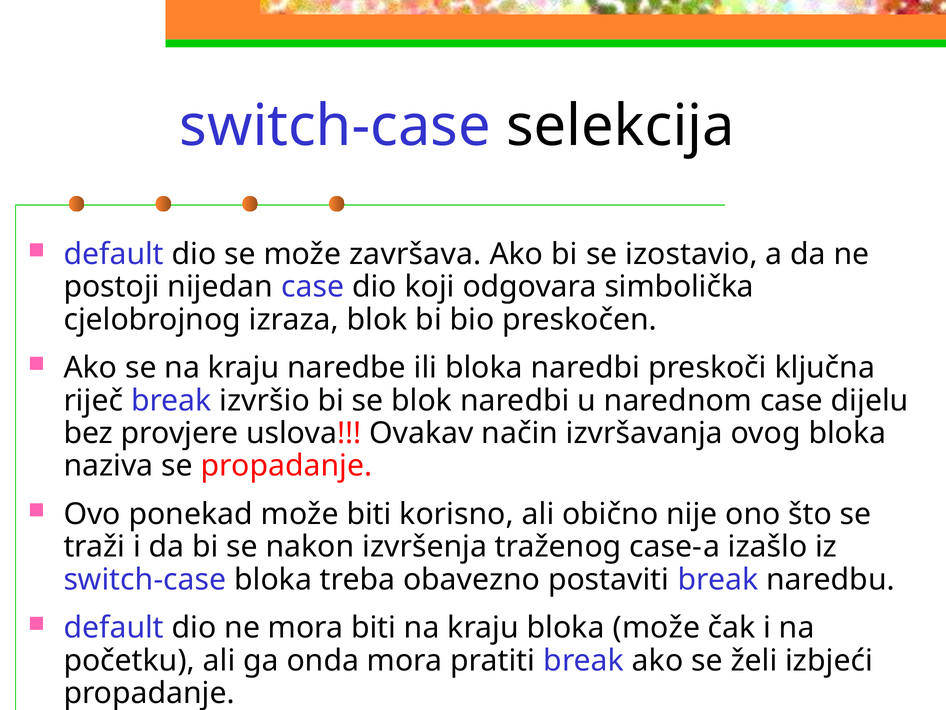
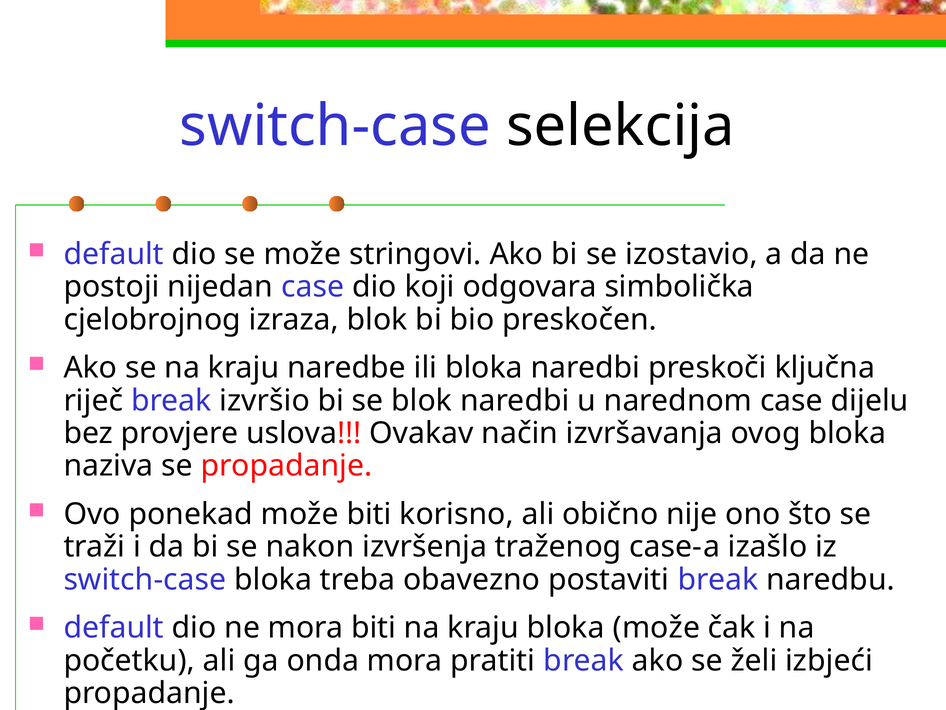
završava: završava -> stringovi
